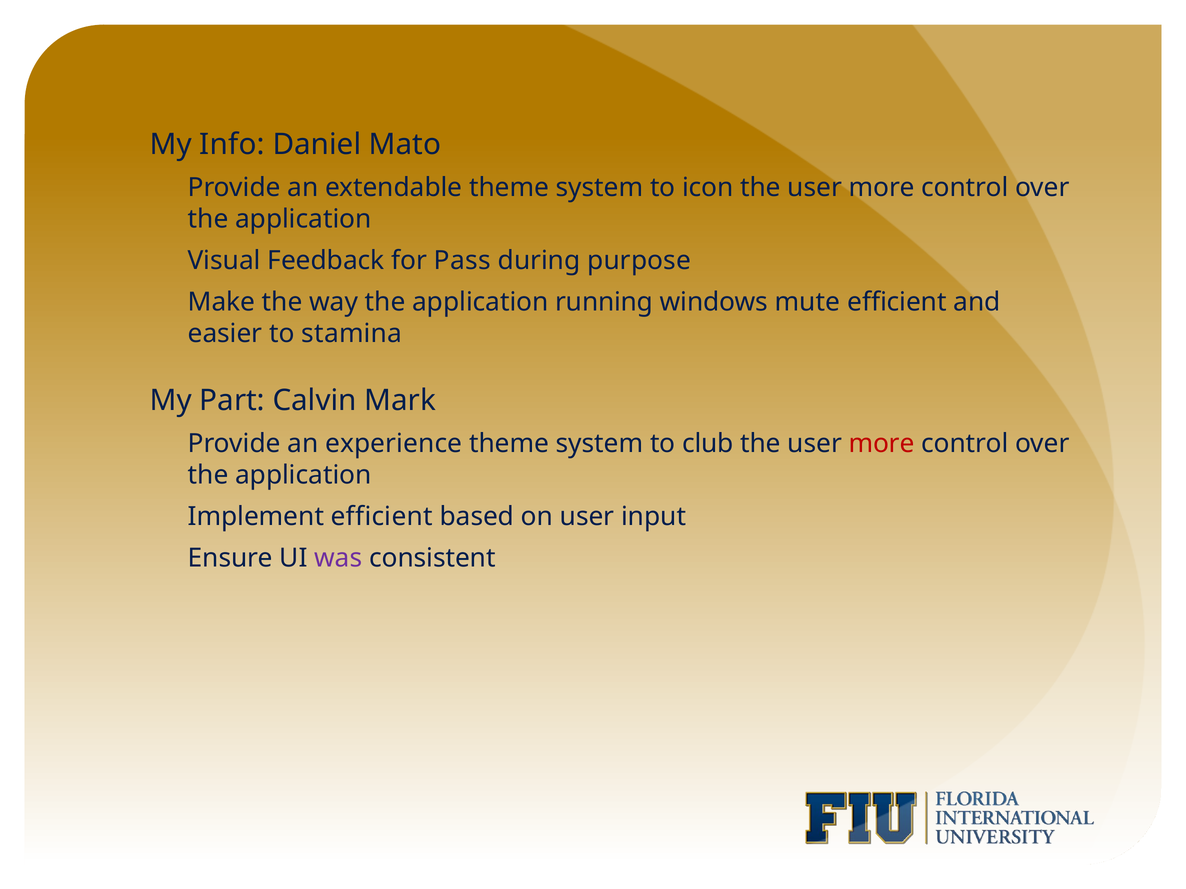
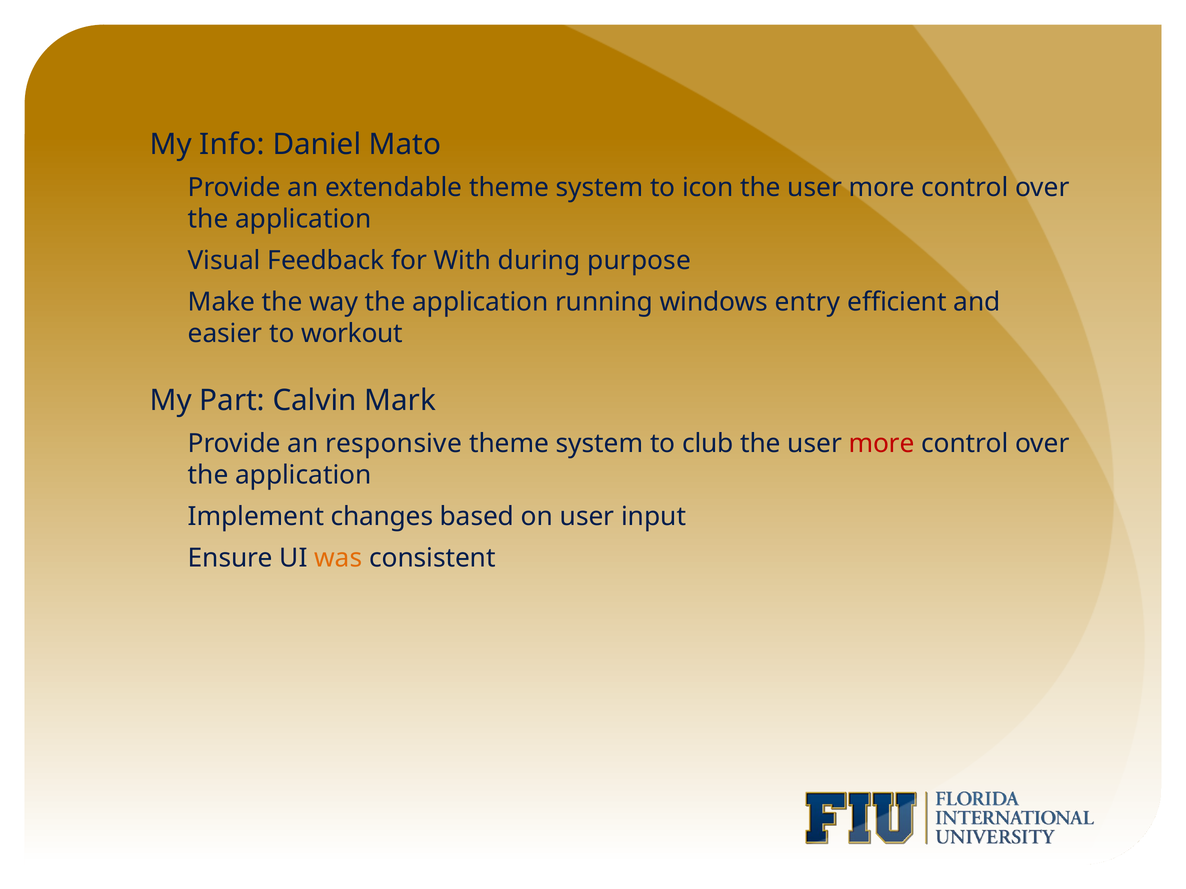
Pass: Pass -> With
mute: mute -> entry
stamina: stamina -> workout
experience: experience -> responsive
efficient at (382, 517): efficient -> changes
was colour: purple -> orange
